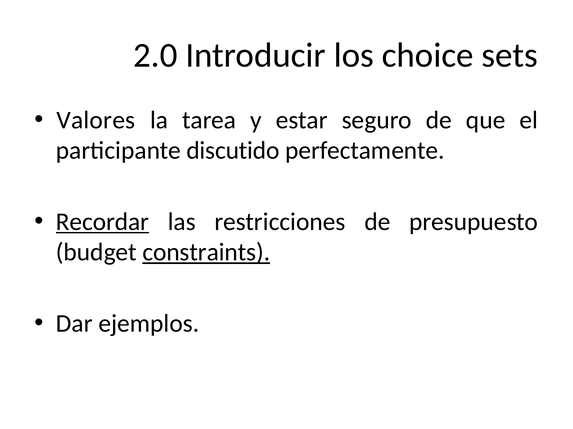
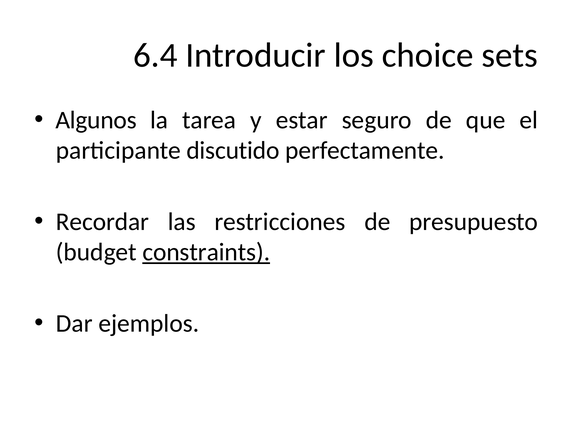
2.0: 2.0 -> 6.4
Valores: Valores -> Algunos
Recordar underline: present -> none
